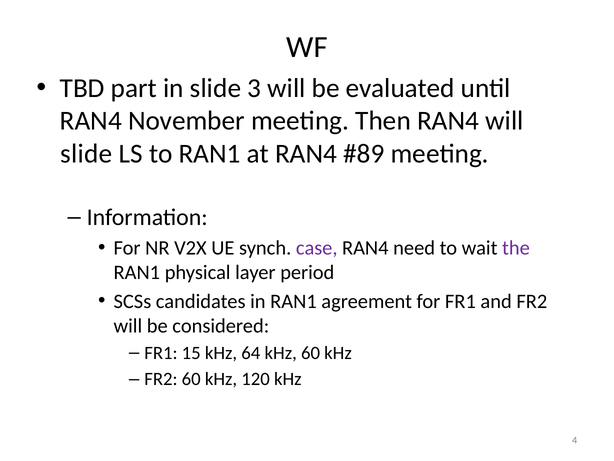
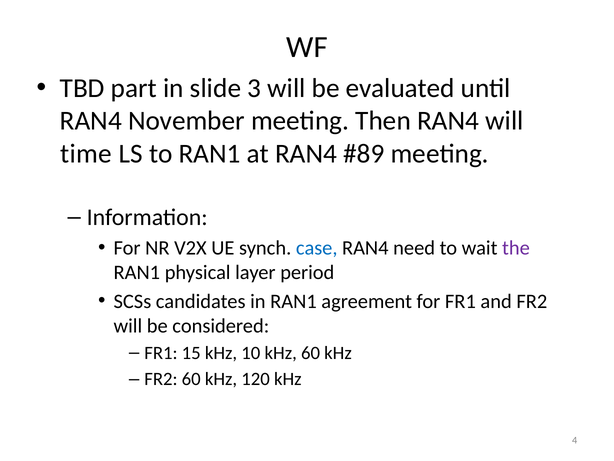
slide at (86, 153): slide -> time
case colour: purple -> blue
64: 64 -> 10
